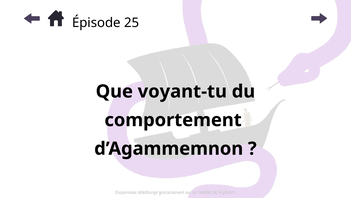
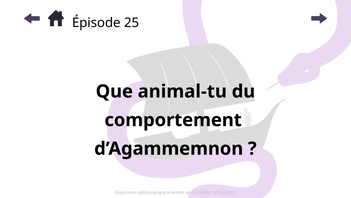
voyant-tu: voyant-tu -> animal-tu
